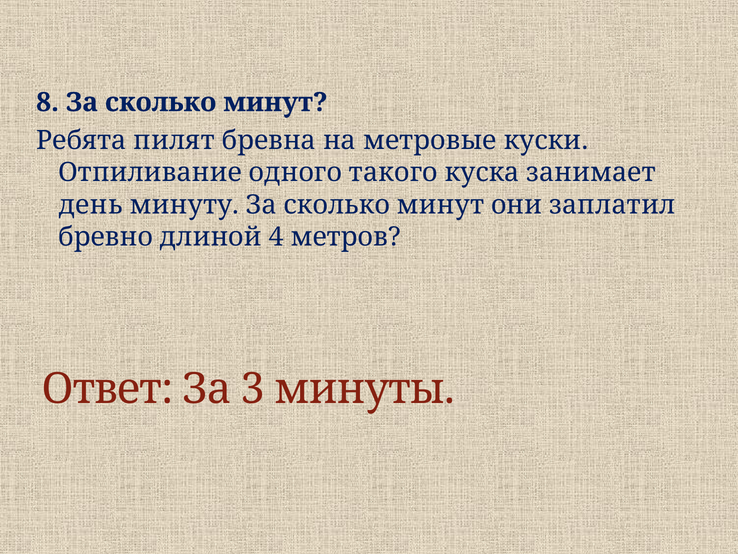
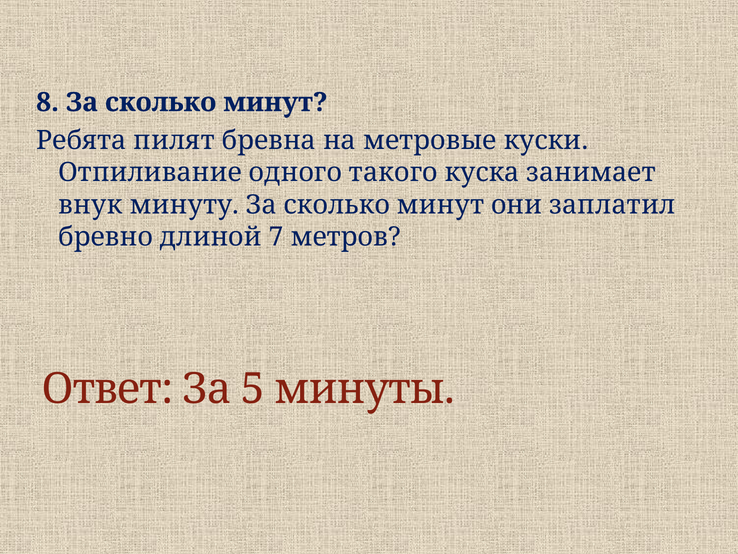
день: день -> внук
4: 4 -> 7
3: 3 -> 5
